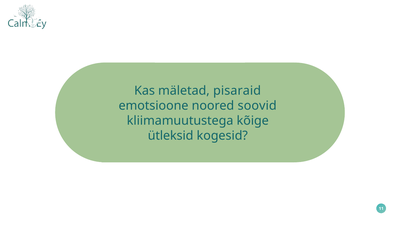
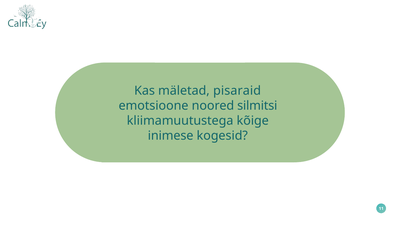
soovid: soovid -> silmitsi
ütleksid: ütleksid -> inimese
